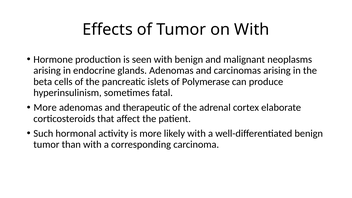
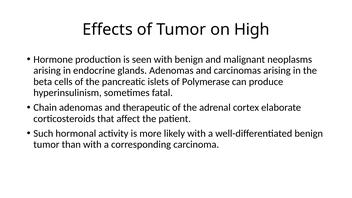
on With: With -> High
More at (45, 108): More -> Chain
